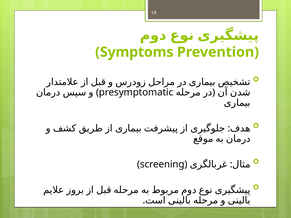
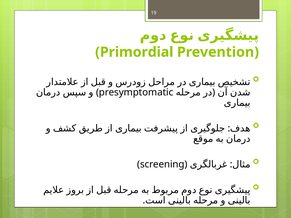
Symptoms: Symptoms -> Primordial
